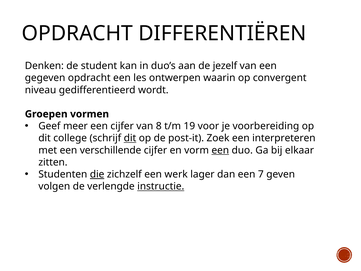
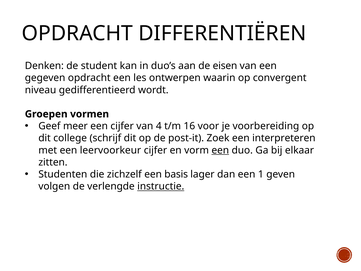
jezelf: jezelf -> eisen
8: 8 -> 4
19: 19 -> 16
dit at (130, 138) underline: present -> none
verschillende: verschillende -> leervoorkeur
die underline: present -> none
werk: werk -> basis
7: 7 -> 1
